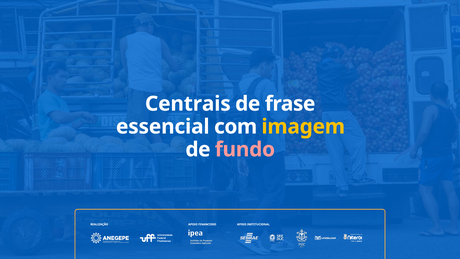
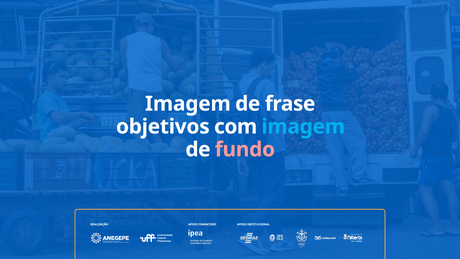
Centrais at (188, 104): Centrais -> Imagem
essencial: essencial -> objetivos
imagem at (303, 127) colour: yellow -> light blue
